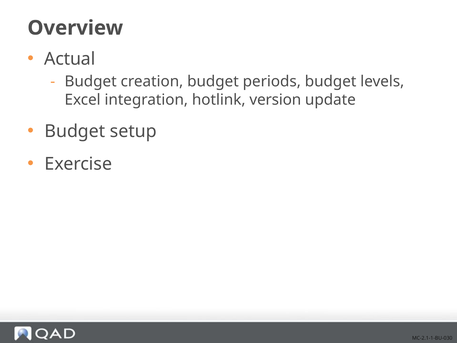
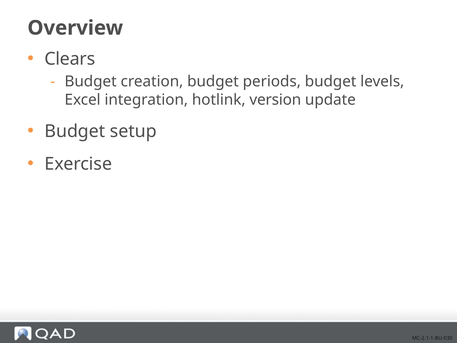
Actual: Actual -> Clears
